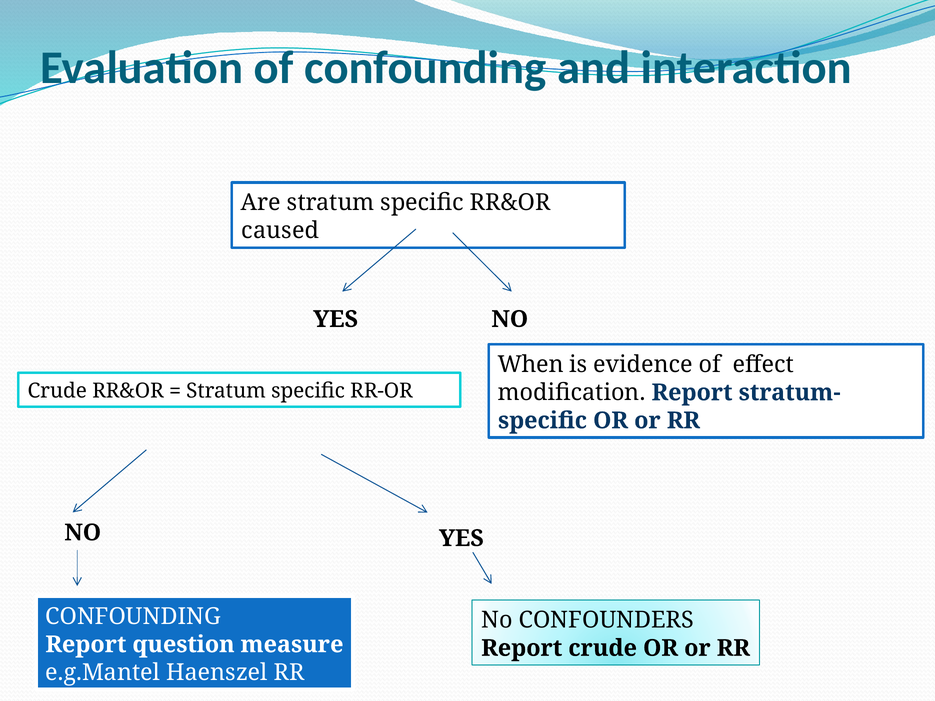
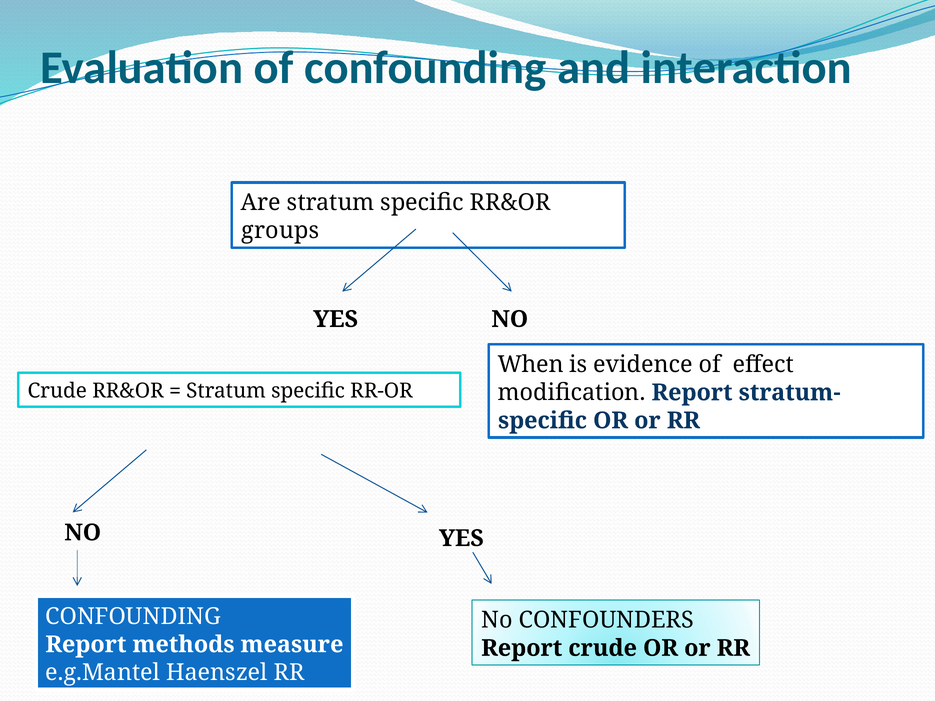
caused: caused -> groups
question: question -> methods
